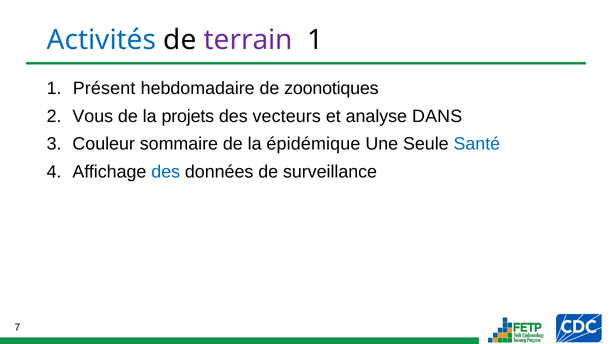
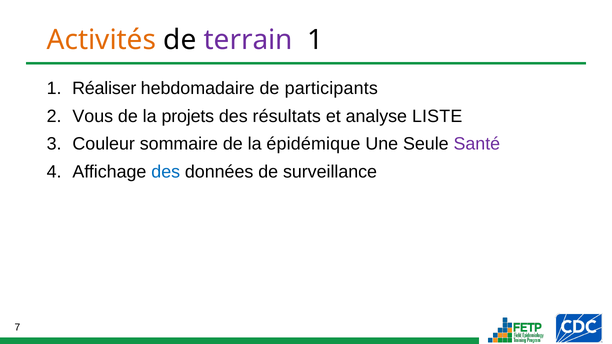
Activités colour: blue -> orange
Présent: Présent -> Réaliser
zoonotiques: zoonotiques -> participants
vecteurs: vecteurs -> résultats
DANS: DANS -> LISTE
Santé colour: blue -> purple
